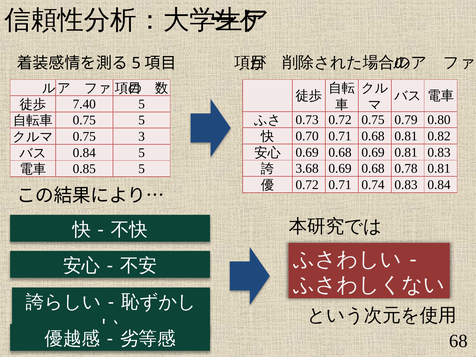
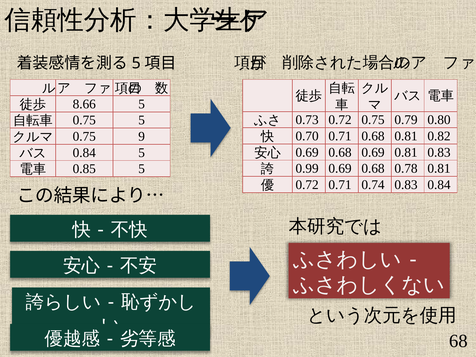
7.40: 7.40 -> 8.66
3: 3 -> 9
3.68: 3.68 -> 0.99
